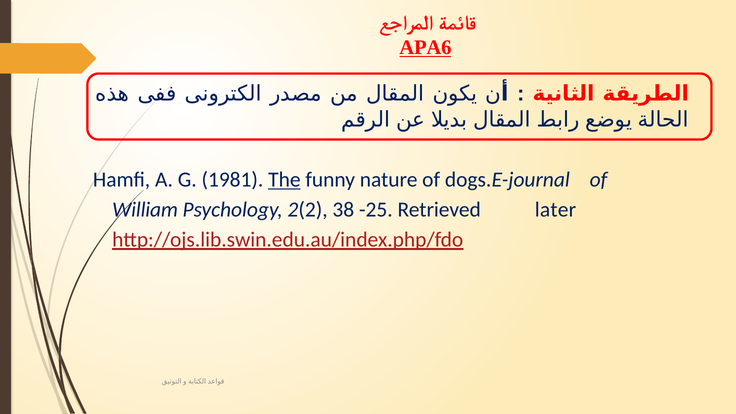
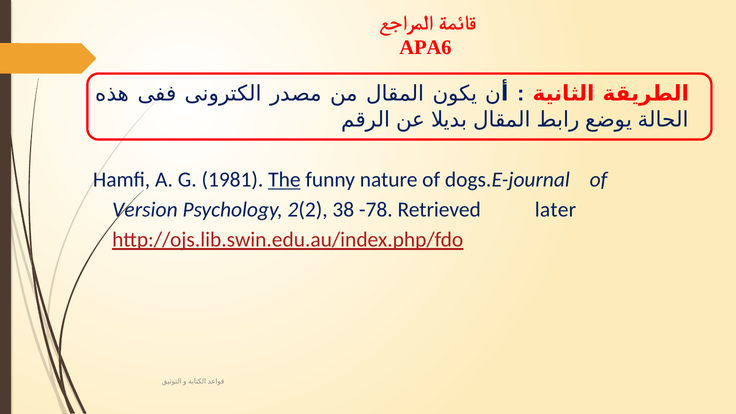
APA6 underline: present -> none
William: William -> Version
-25: -25 -> -78
